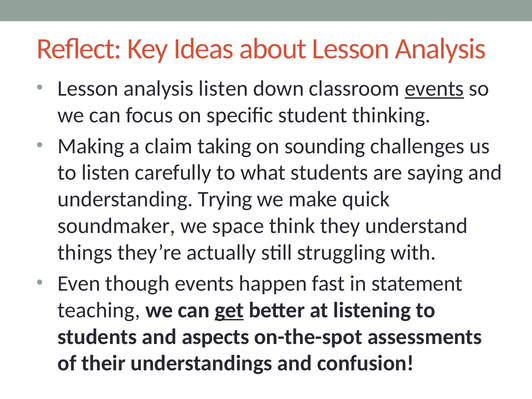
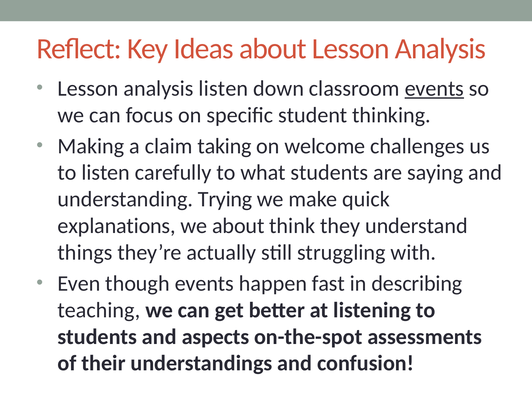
sounding: sounding -> welcome
soundmaker: soundmaker -> explanations
we space: space -> about
statement: statement -> describing
get underline: present -> none
